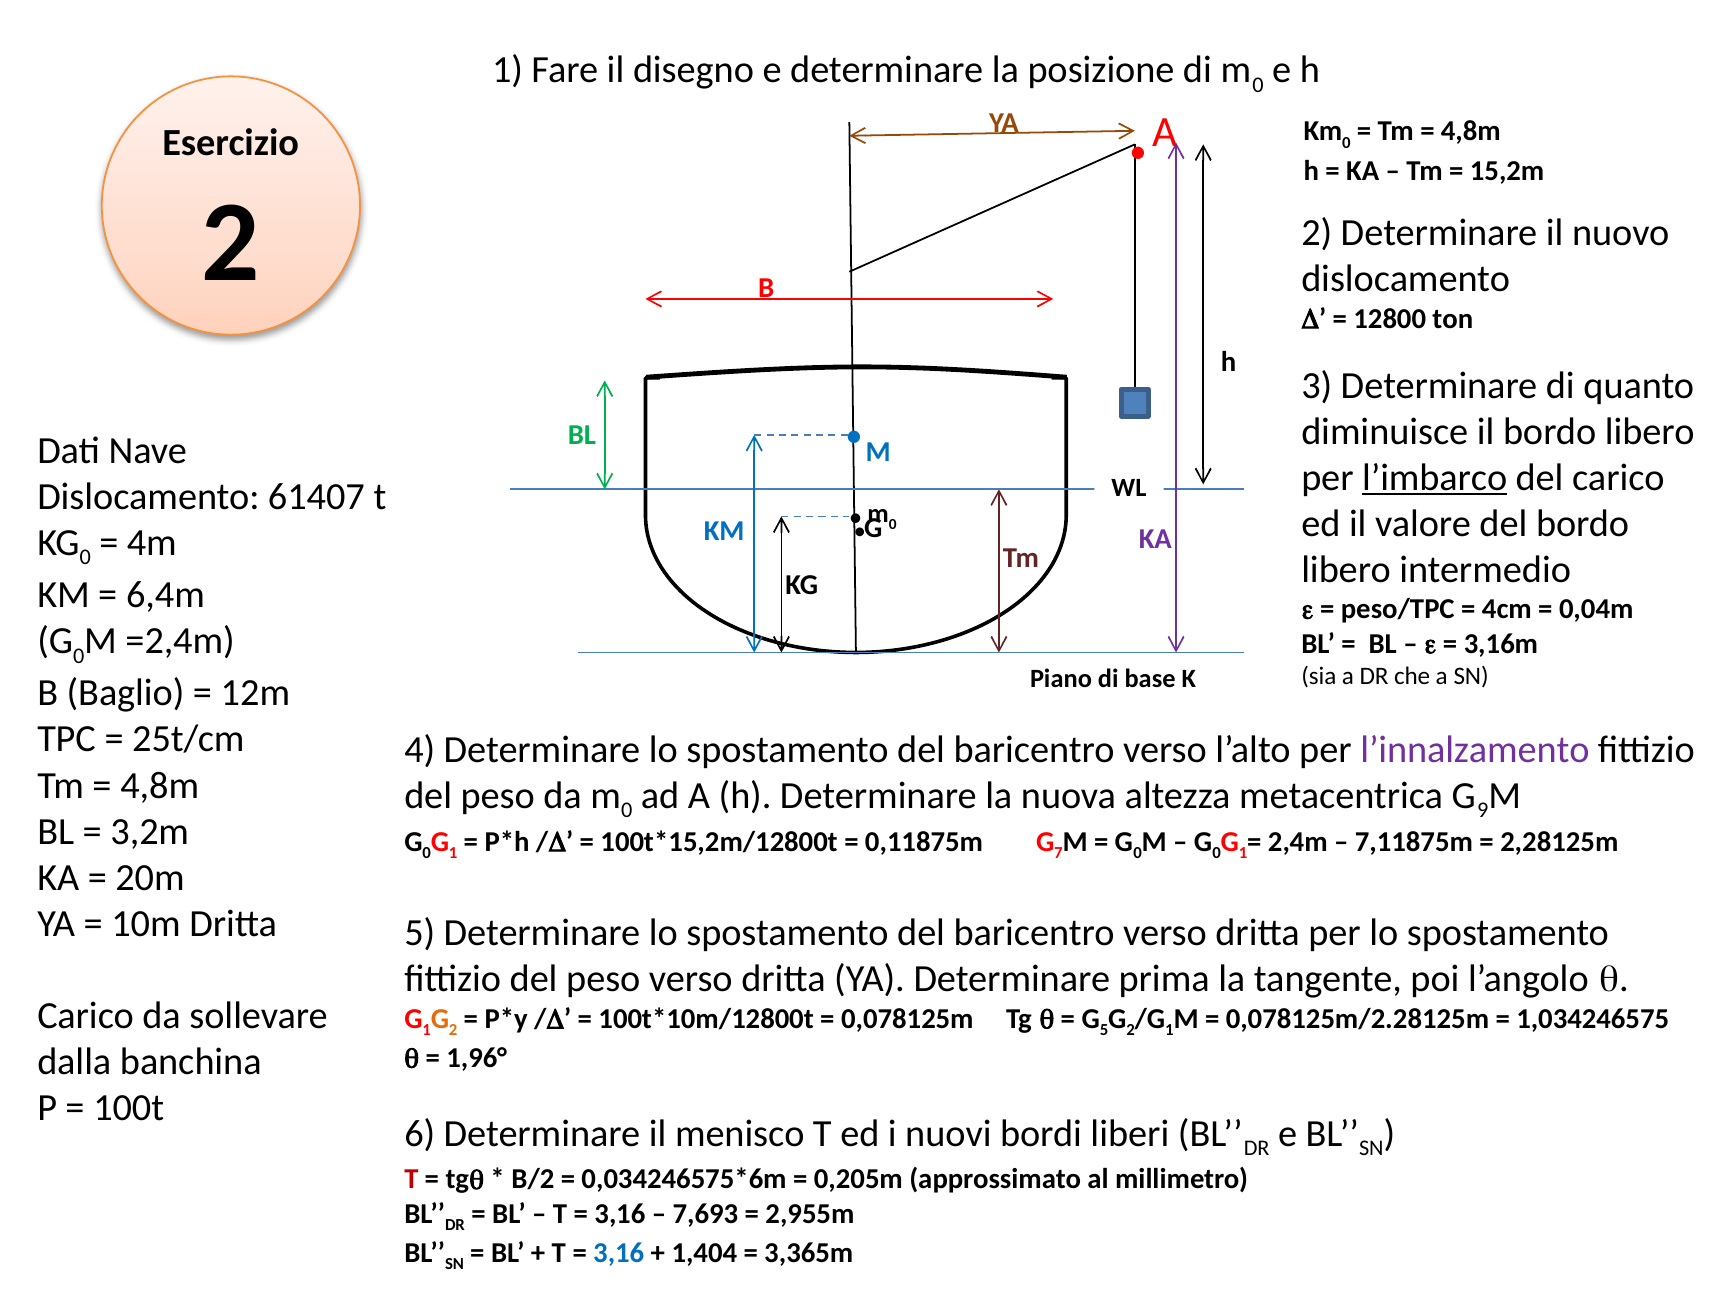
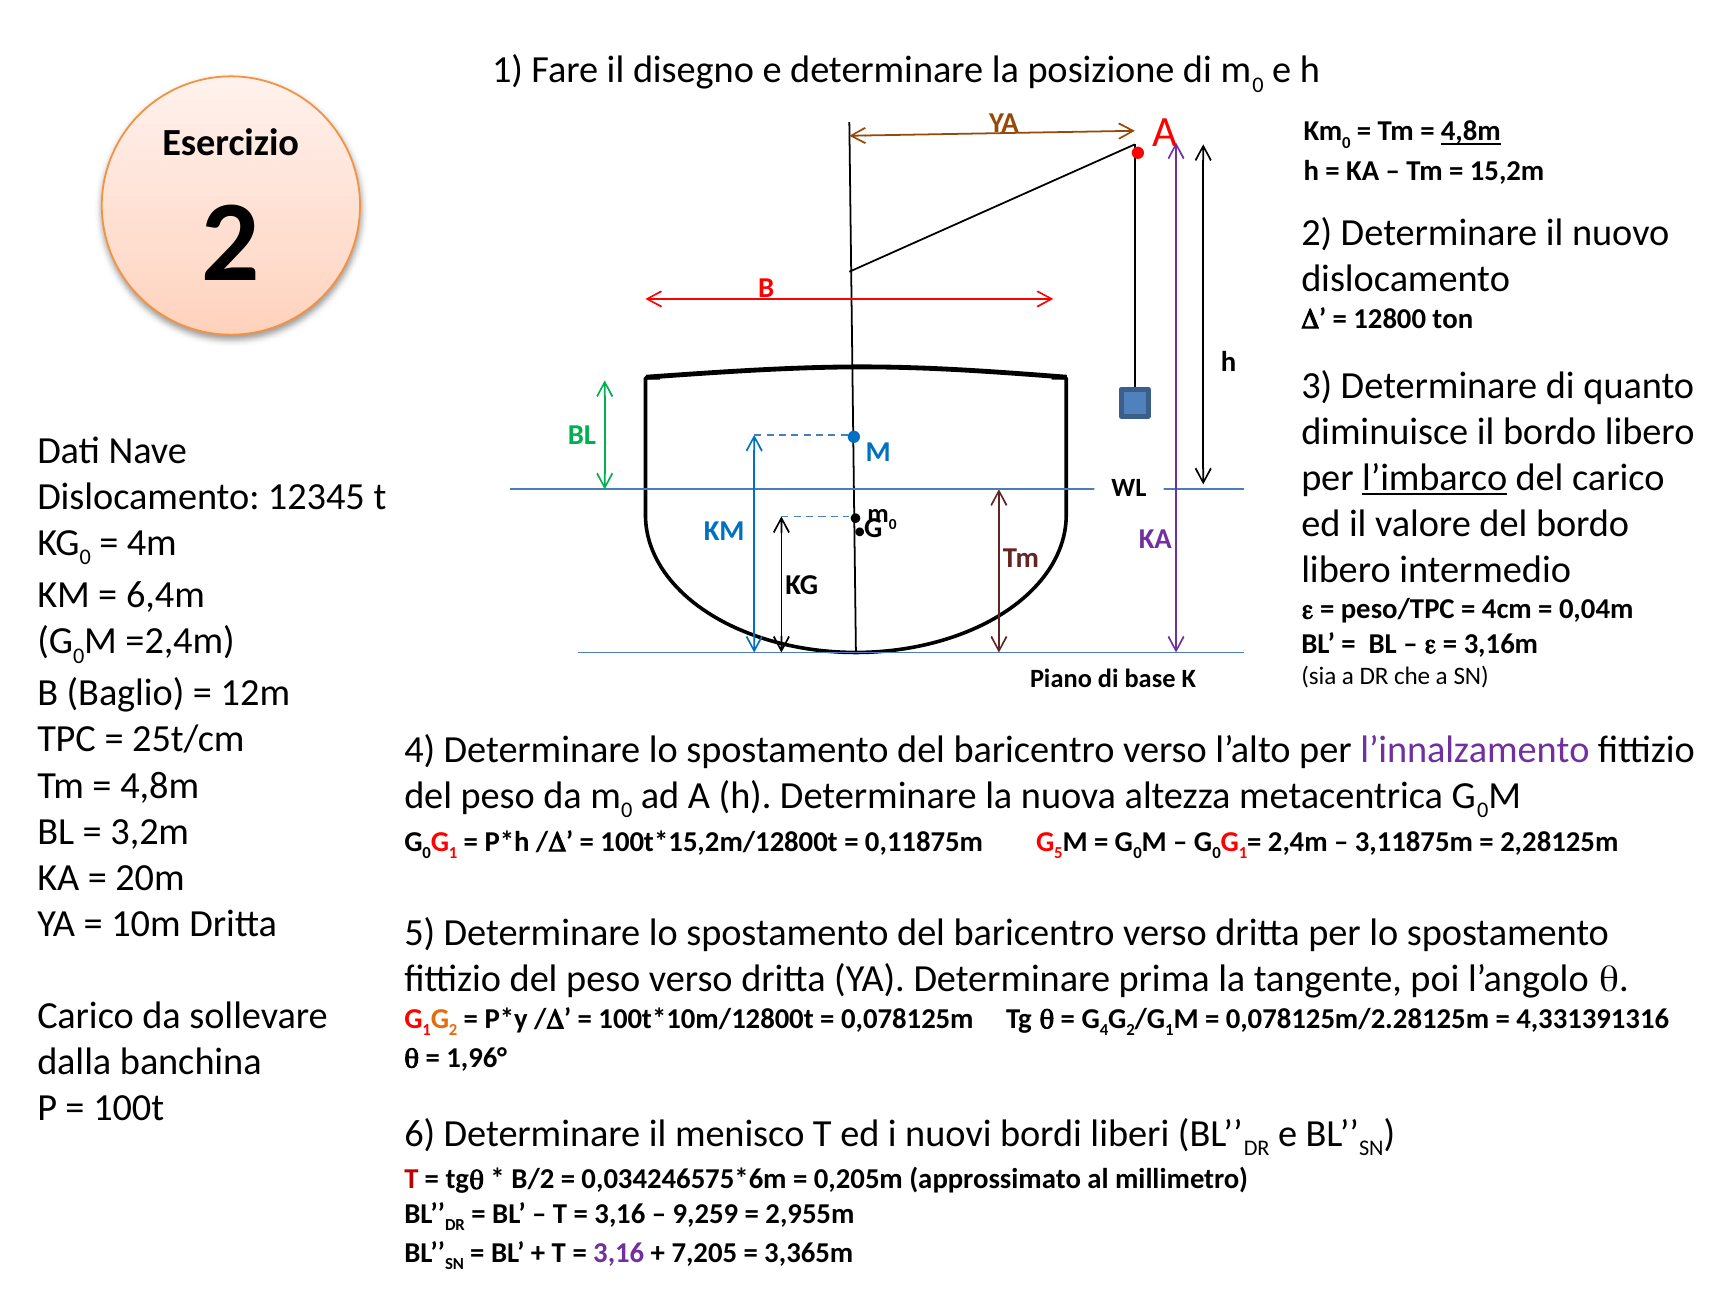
4,8m at (1471, 131) underline: none -> present
61407: 61407 -> 12345
9 at (1483, 810): 9 -> 0
7 at (1058, 852): 7 -> 5
7,11875m: 7,11875m -> 3,11875m
5 at (1104, 1030): 5 -> 4
1,034246575: 1,034246575 -> 4,331391316
7,693: 7,693 -> 9,259
3,16 at (619, 1253) colour: blue -> purple
1,404: 1,404 -> 7,205
